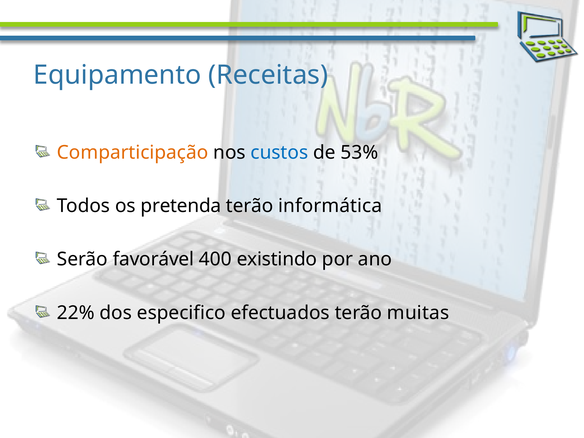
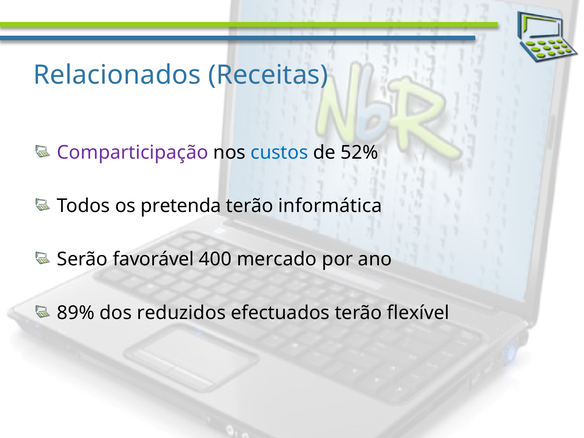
Equipamento: Equipamento -> Relacionados
Comparticipação colour: orange -> purple
53%: 53% -> 52%
existindo: existindo -> mercado
22%: 22% -> 89%
especifico: especifico -> reduzidos
muitas: muitas -> flexível
